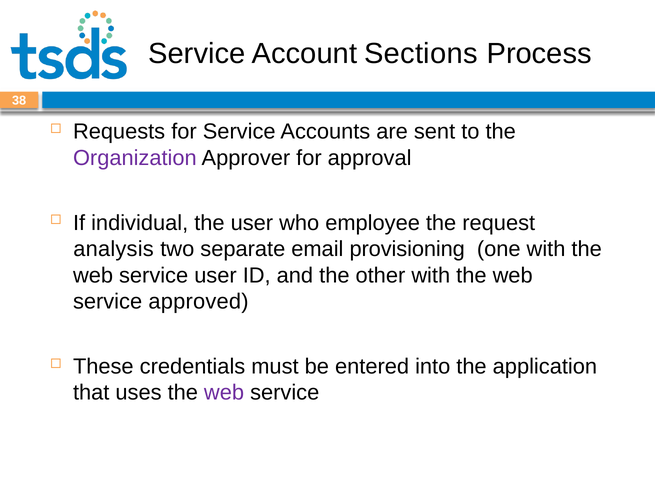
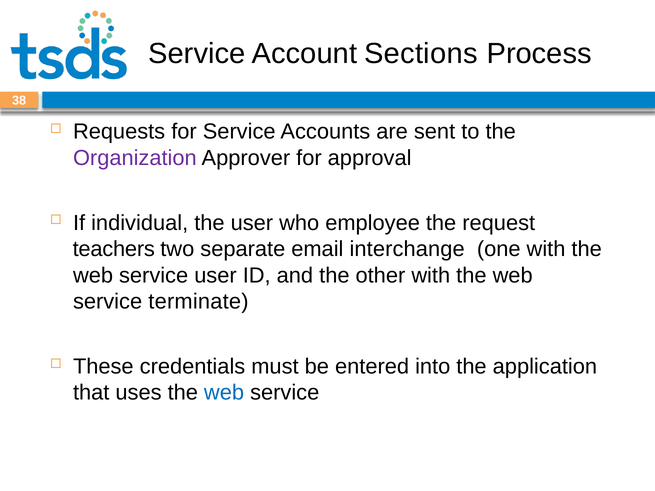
analysis: analysis -> teachers
provisioning: provisioning -> interchange
approved: approved -> terminate
web at (224, 393) colour: purple -> blue
